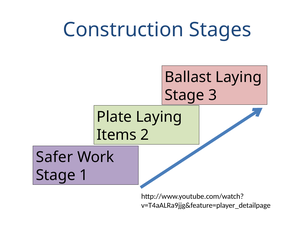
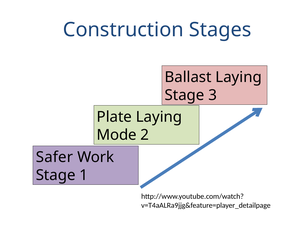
Items: Items -> Mode
